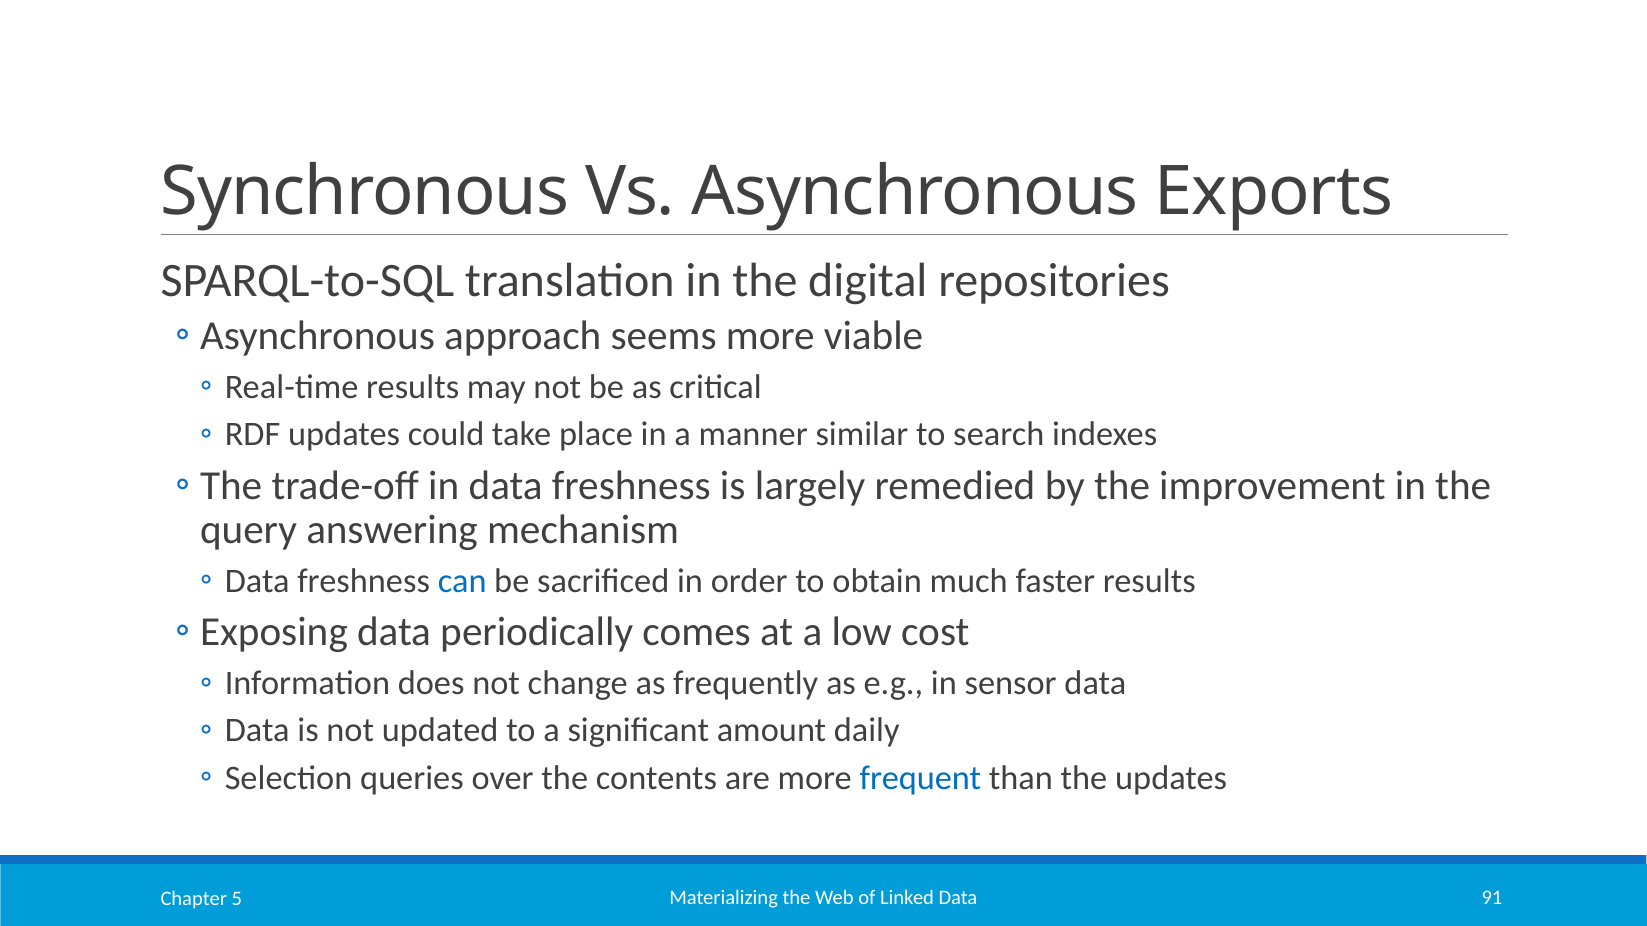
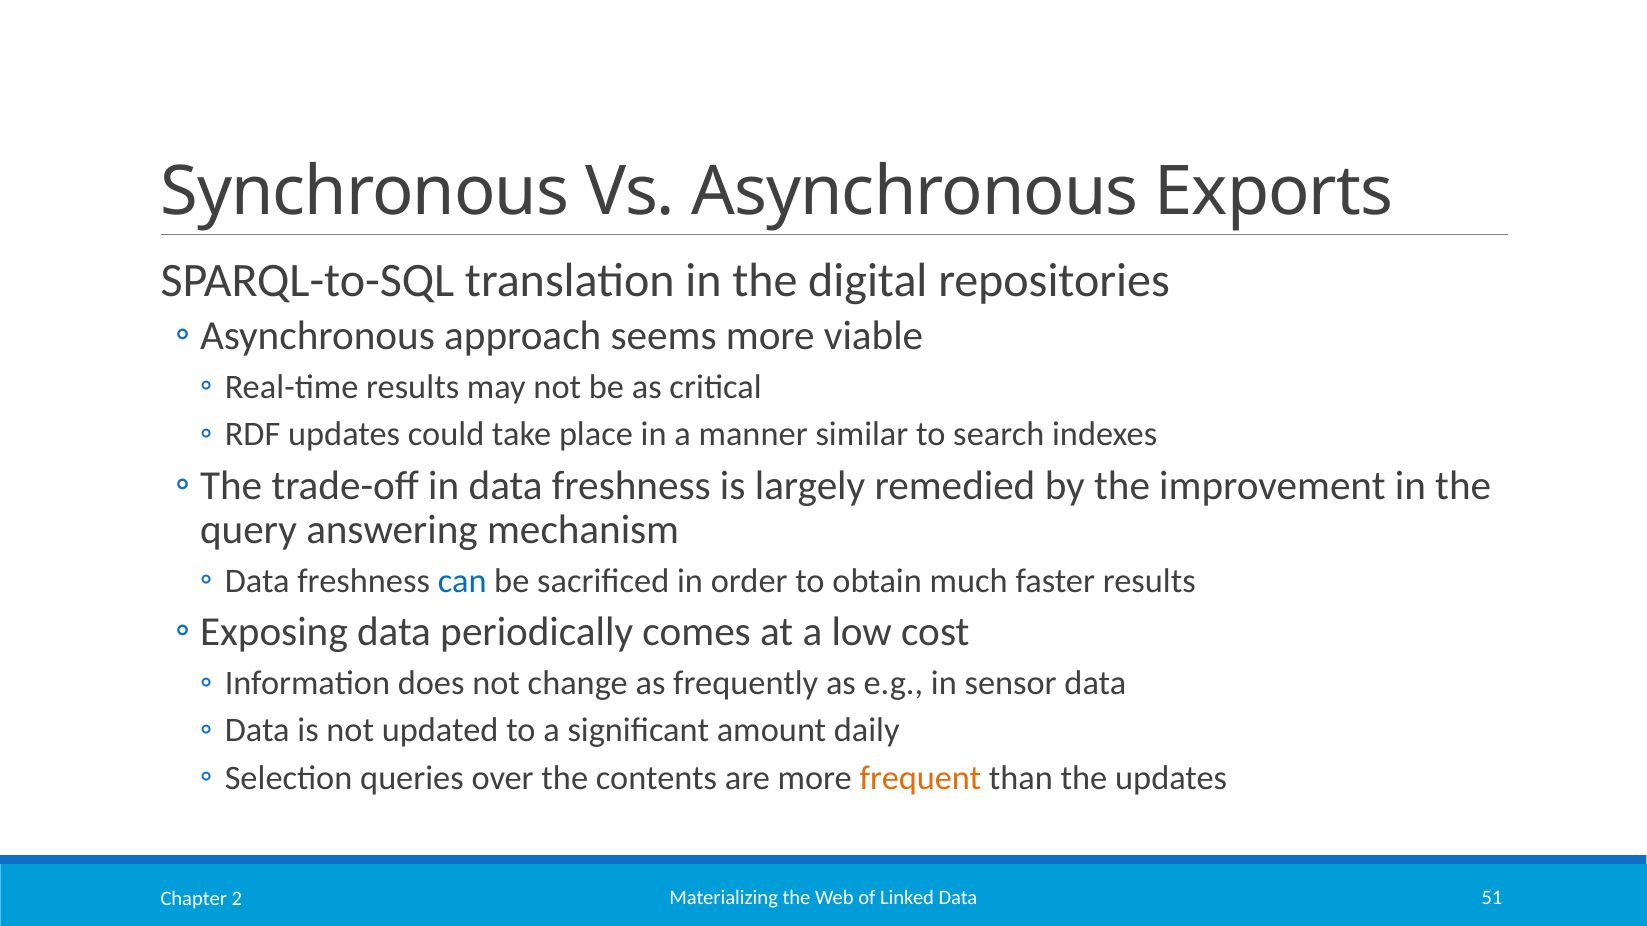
frequent colour: blue -> orange
91: 91 -> 51
5: 5 -> 2
